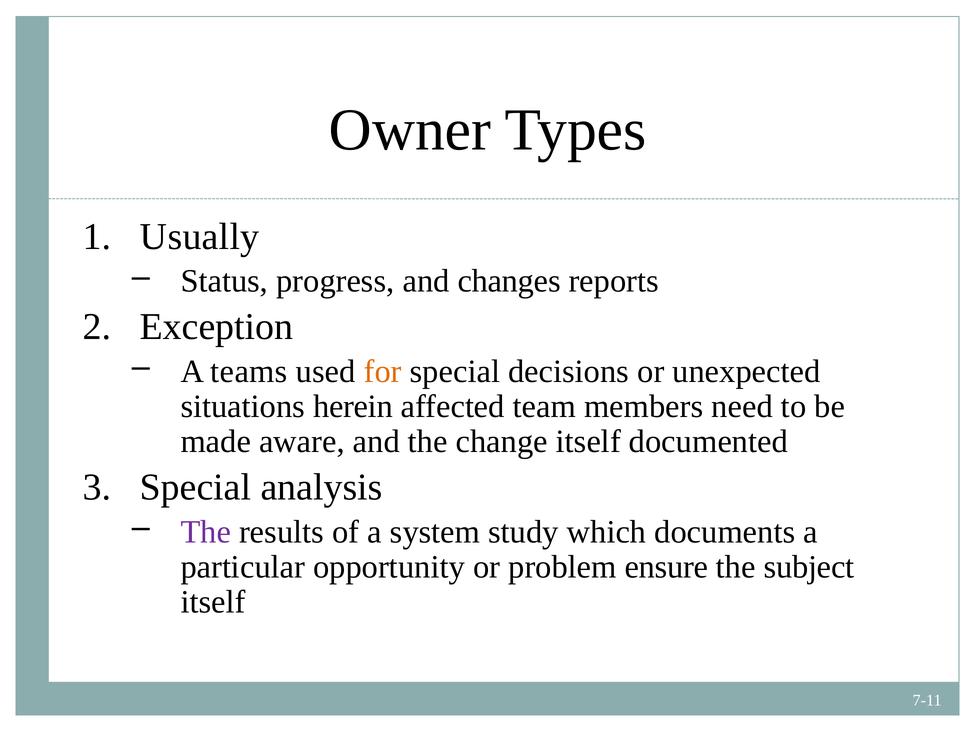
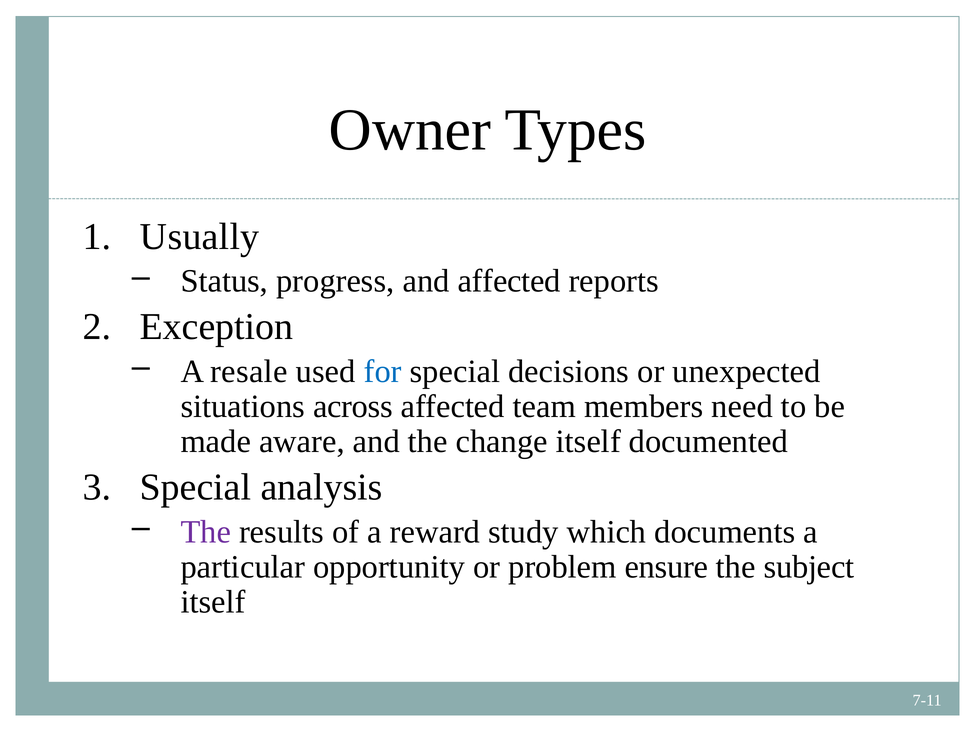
and changes: changes -> affected
teams: teams -> resale
for colour: orange -> blue
herein: herein -> across
system: system -> reward
